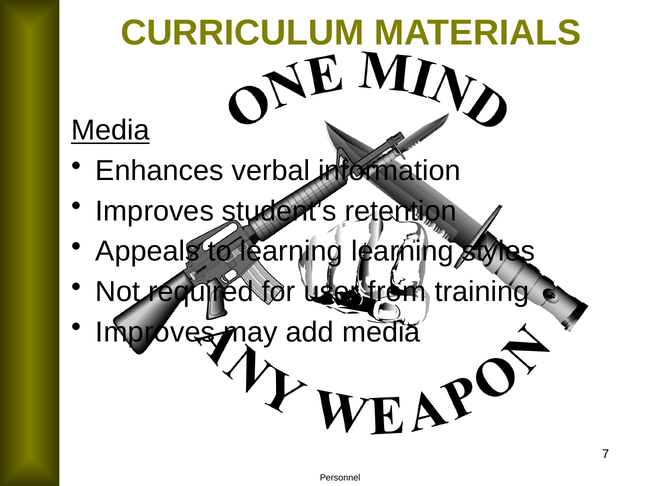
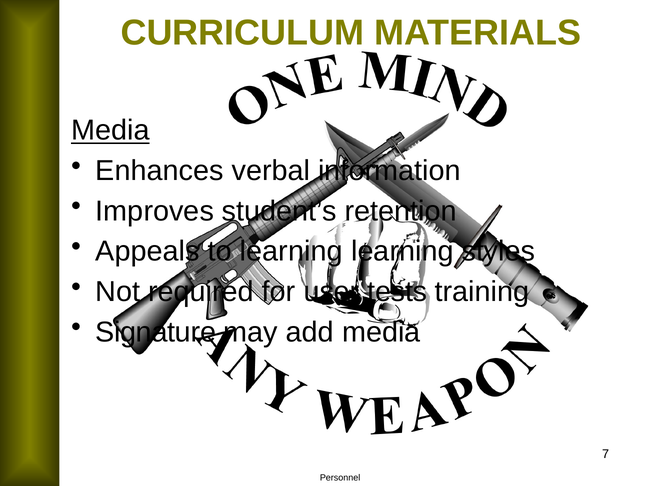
from: from -> tests
Improves at (155, 332): Improves -> Signature
